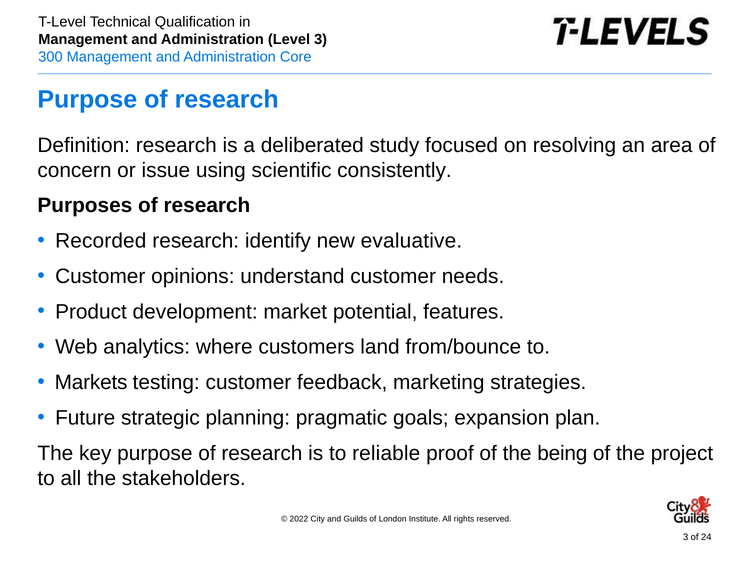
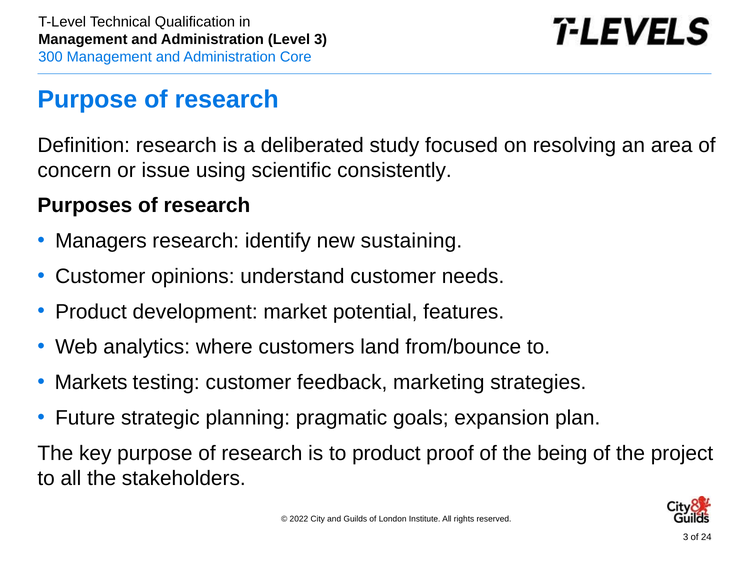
Recorded: Recorded -> Managers
evaluative: evaluative -> sustaining
to reliable: reliable -> product
